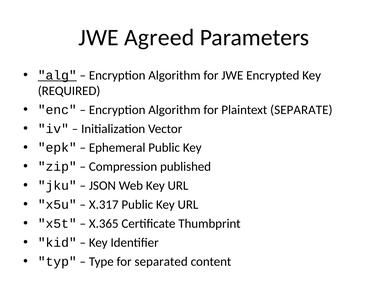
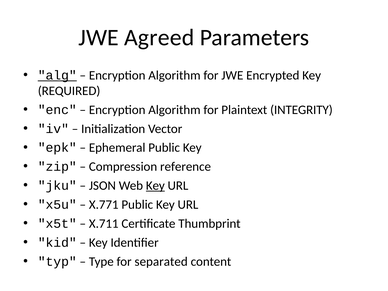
SEPARATE: SEPARATE -> INTEGRITY
published: published -> reference
Key at (155, 186) underline: none -> present
X.317: X.317 -> X.771
X.365: X.365 -> X.711
